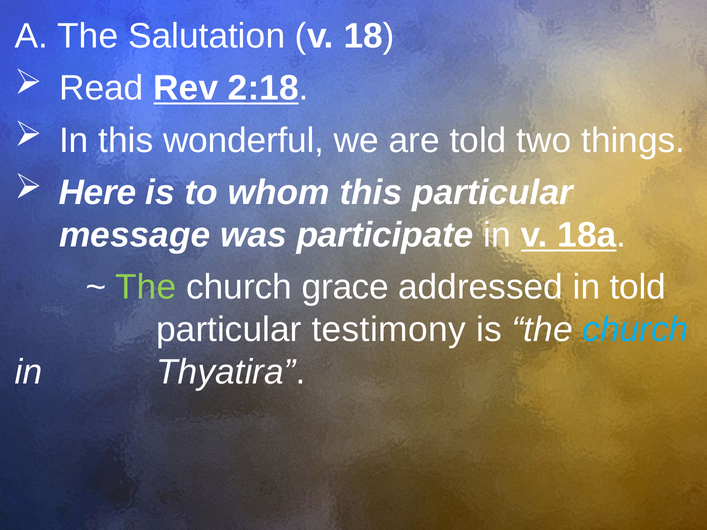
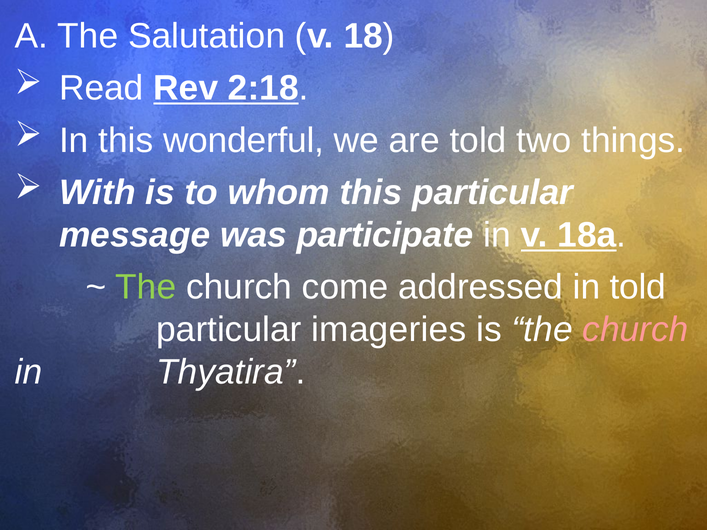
Here: Here -> With
grace: grace -> come
testimony: testimony -> imageries
church at (635, 330) colour: light blue -> pink
